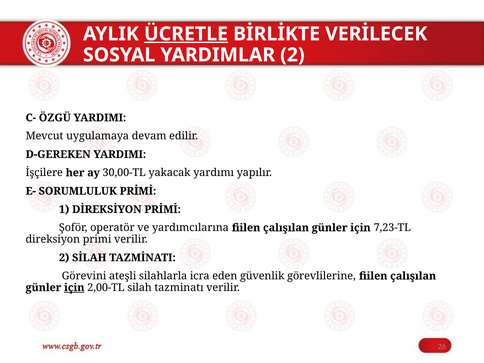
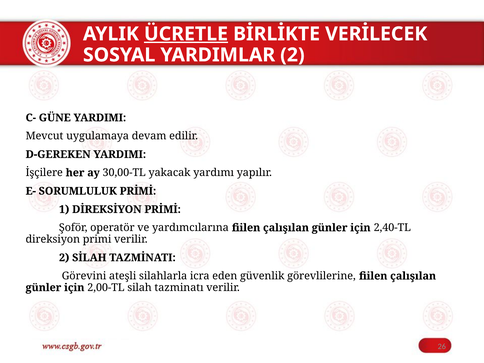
ÖZGÜ: ÖZGÜ -> GÜNE
7,23-TL: 7,23-TL -> 2,40-TL
için at (74, 288) underline: present -> none
